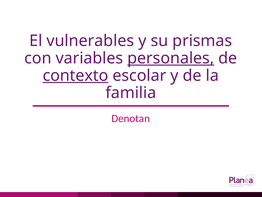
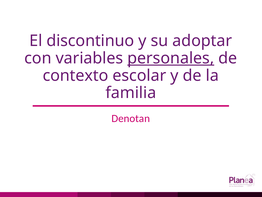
vulnerables: vulnerables -> discontinuo
prismas: prismas -> adoptar
contexto underline: present -> none
